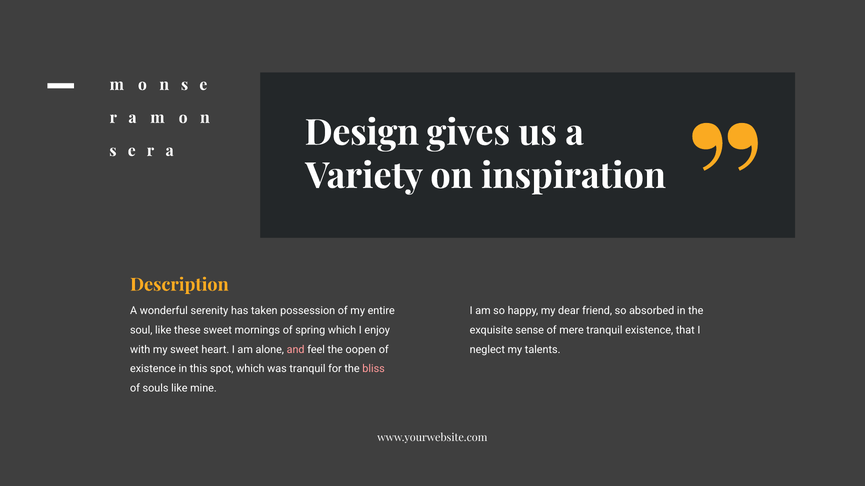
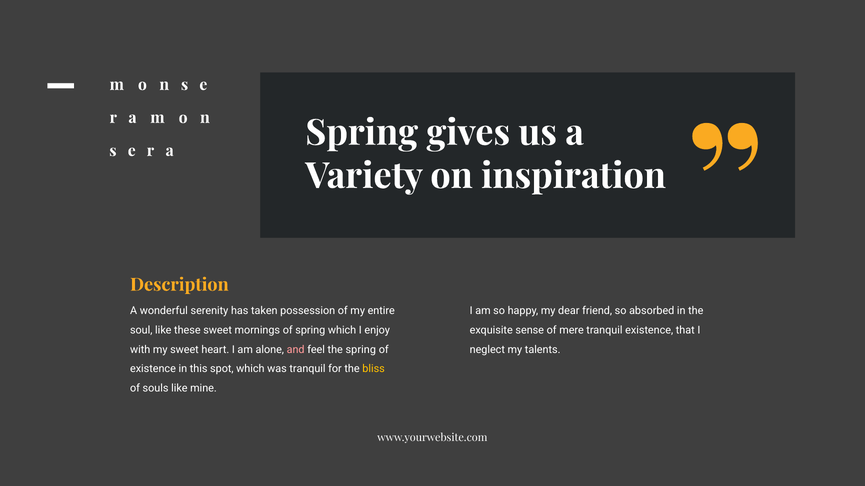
Design at (362, 133): Design -> Spring
the oopen: oopen -> spring
bliss colour: pink -> yellow
